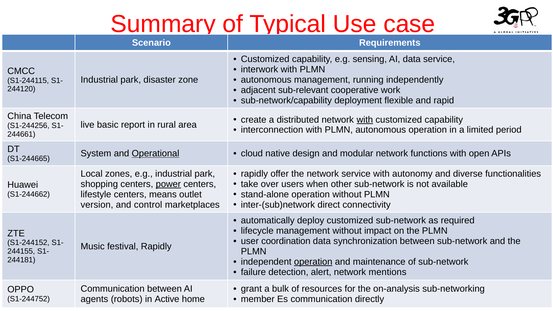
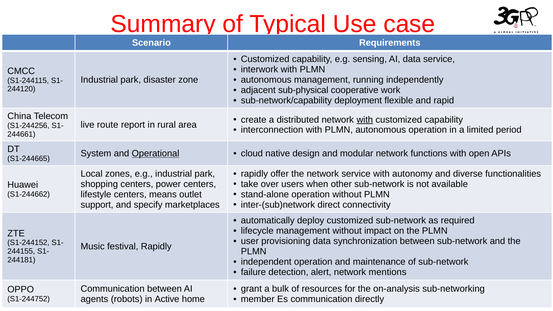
sub-relevant: sub-relevant -> sub-physical
basic: basic -> route
power underline: present -> none
version: version -> support
control: control -> specify
coordination: coordination -> provisioning
operation at (313, 262) underline: present -> none
